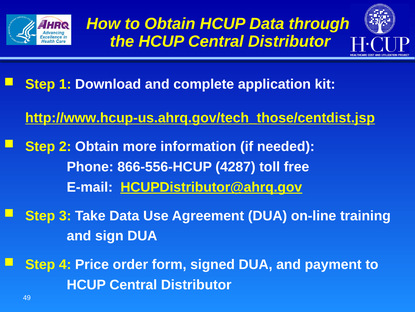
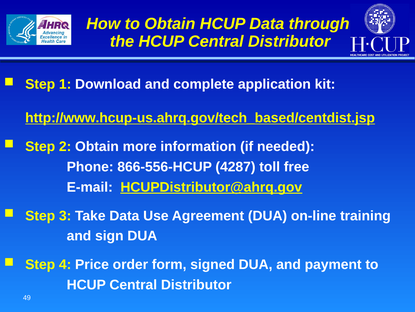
http://www.hcup-us.ahrq.gov/tech_those/centdist.jsp: http://www.hcup-us.ahrq.gov/tech_those/centdist.jsp -> http://www.hcup-us.ahrq.gov/tech_based/centdist.jsp
